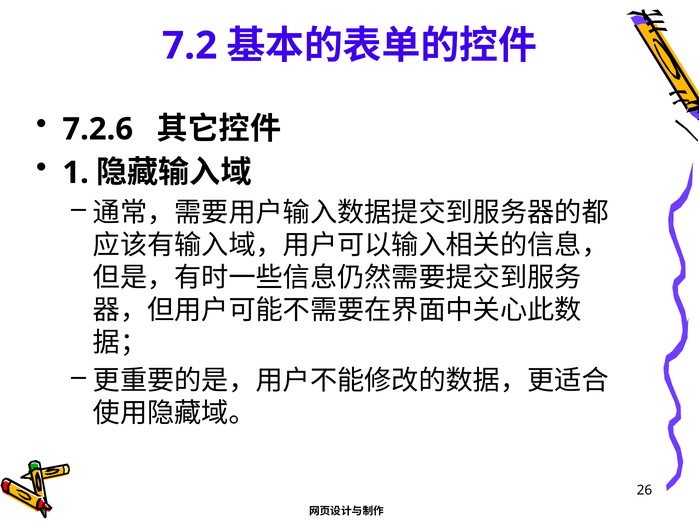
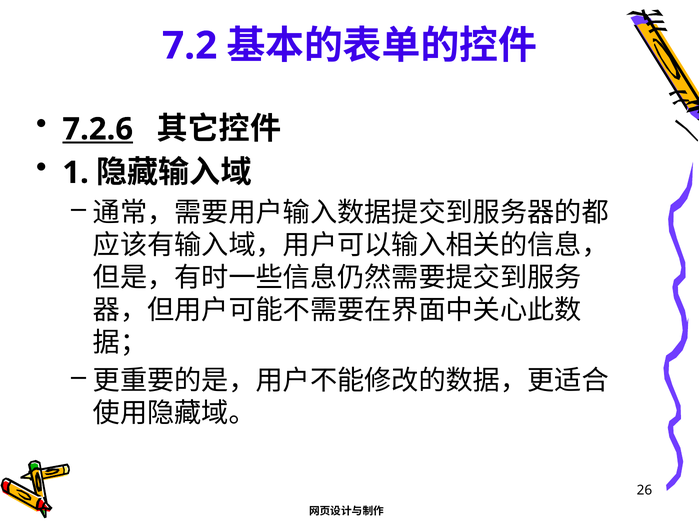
7.2.6 underline: none -> present
